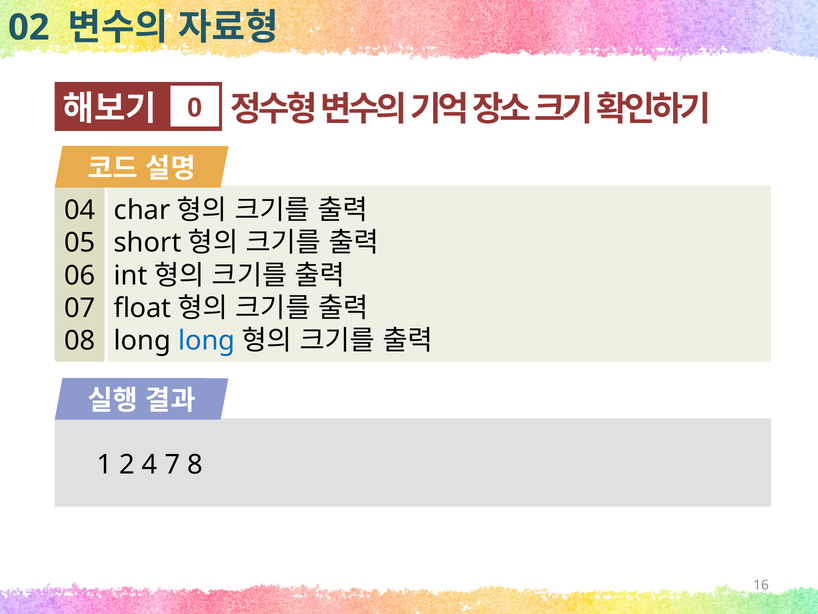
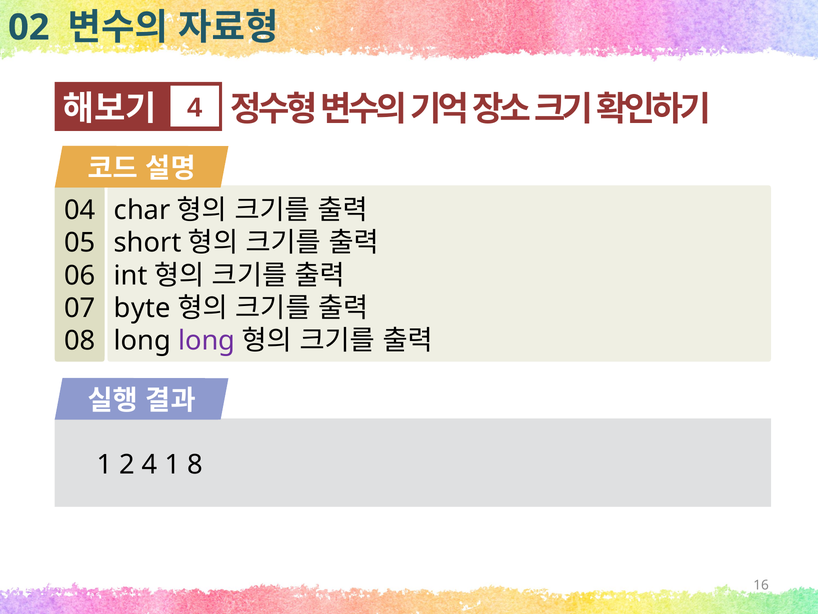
0 at (195, 108): 0 -> 4
float: float -> byte
long at (207, 341) colour: blue -> purple
4 7: 7 -> 1
